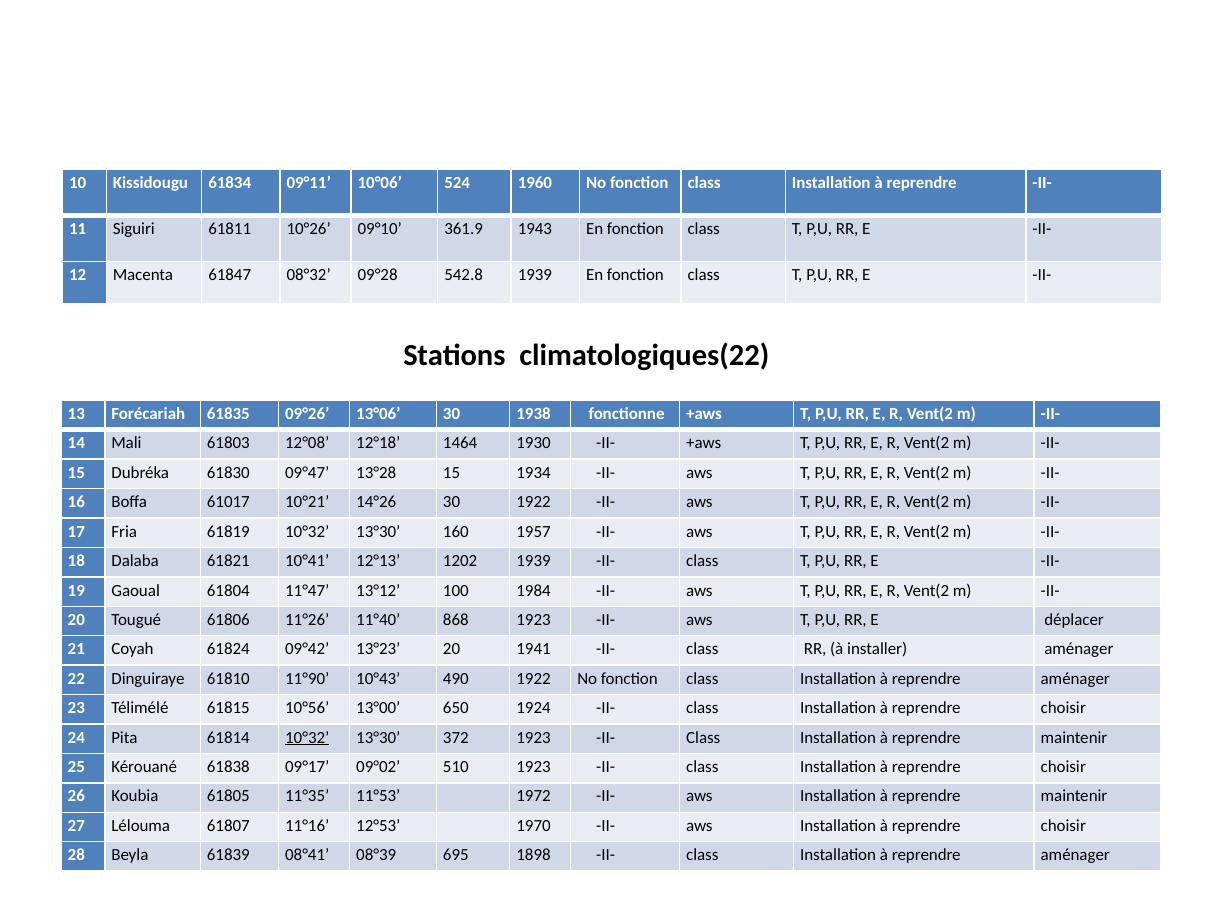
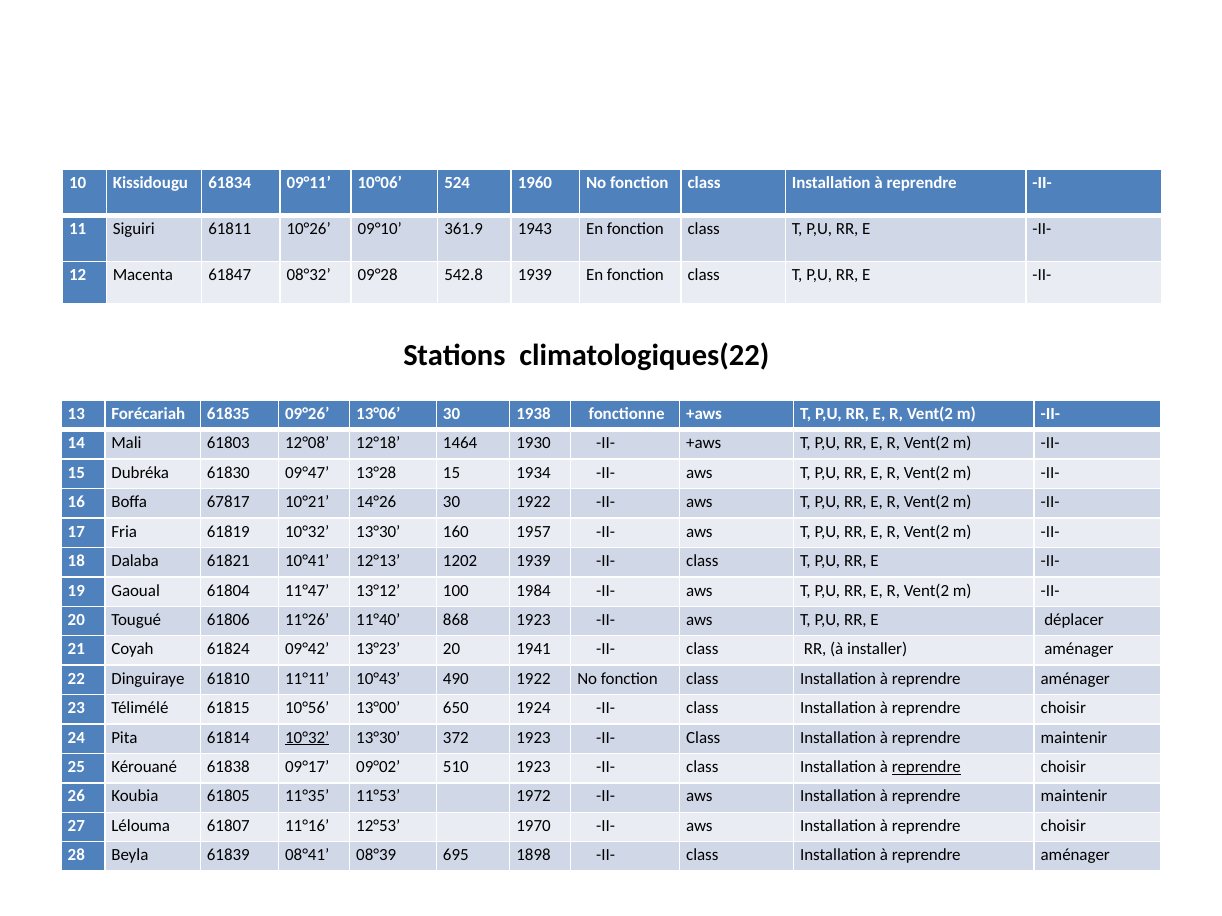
61017: 61017 -> 67817
11°90: 11°90 -> 11°11
reprendre at (926, 767) underline: none -> present
